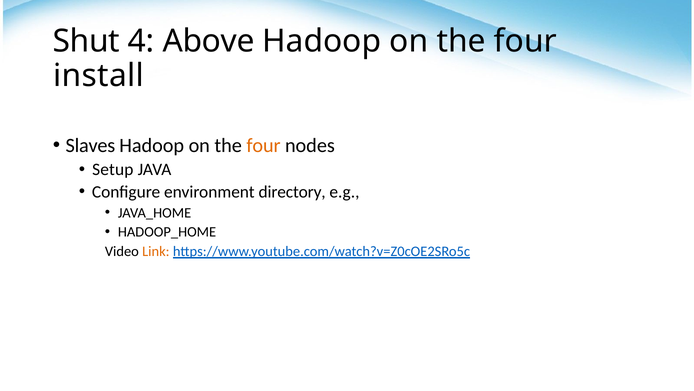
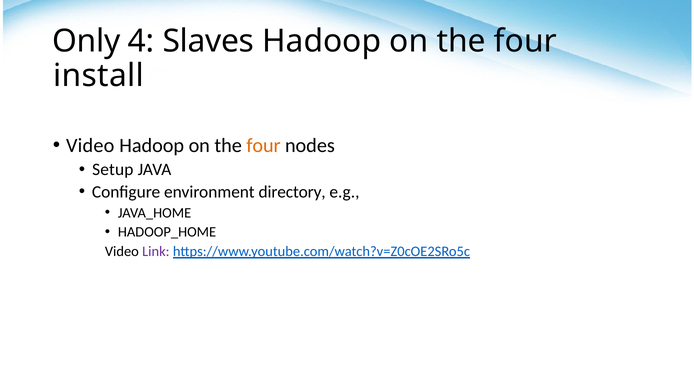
Shut: Shut -> Only
Above: Above -> Slaves
Slaves at (90, 145): Slaves -> Video
Link colour: orange -> purple
